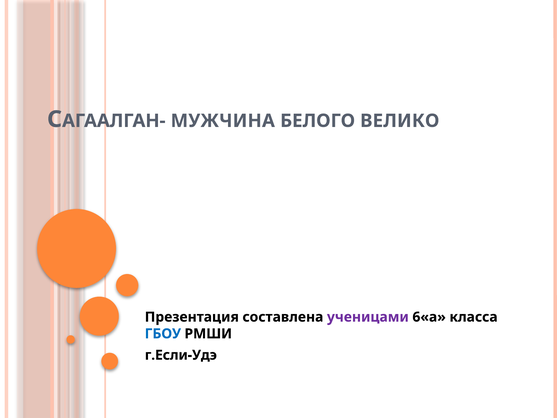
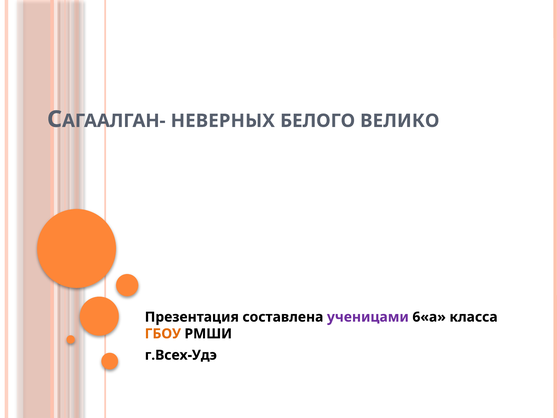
МУЖЧИНА: МУЖЧИНА -> НЕВЕРНЫХ
ГБОУ colour: blue -> orange
г.Если-Удэ: г.Если-Удэ -> г.Всех-Удэ
